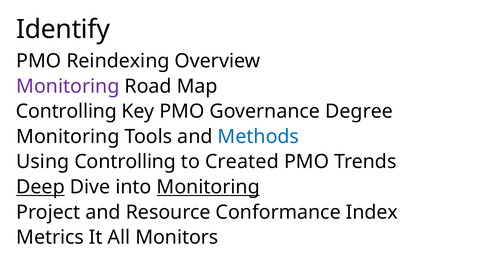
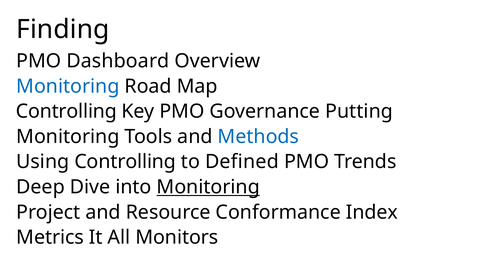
Identify: Identify -> Finding
Reindexing: Reindexing -> Dashboard
Monitoring at (68, 86) colour: purple -> blue
Degree: Degree -> Putting
Created: Created -> Defined
Deep underline: present -> none
